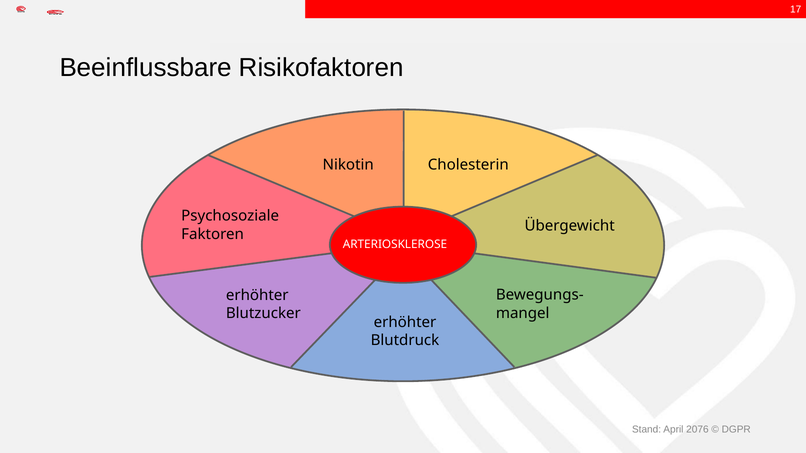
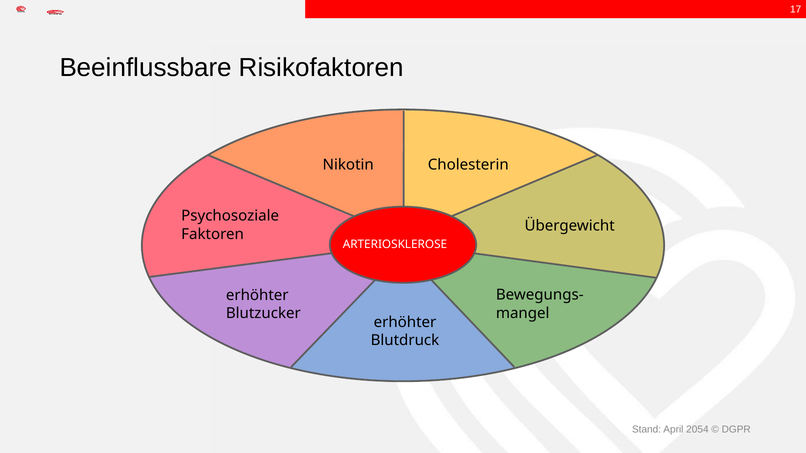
2076: 2076 -> 2054
